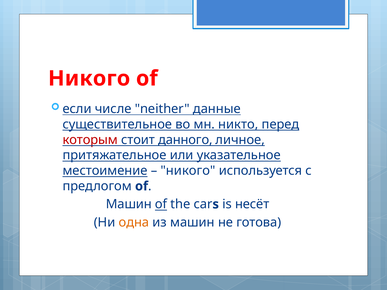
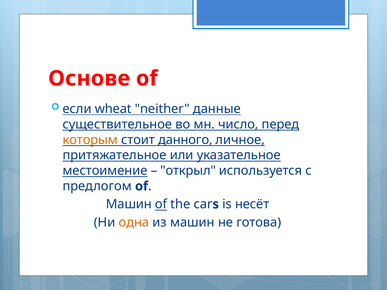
Никого at (89, 79): Никого -> Основе
числе: числе -> wheat
никто: никто -> число
которым colour: red -> orange
никого at (188, 171): никого -> открыл
